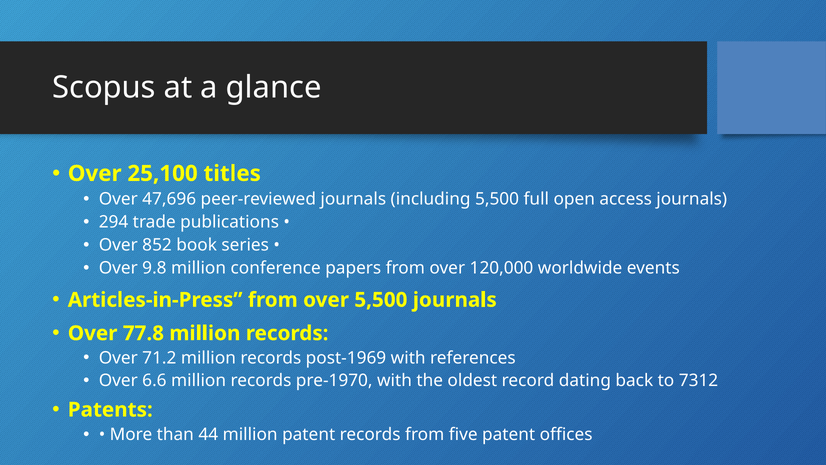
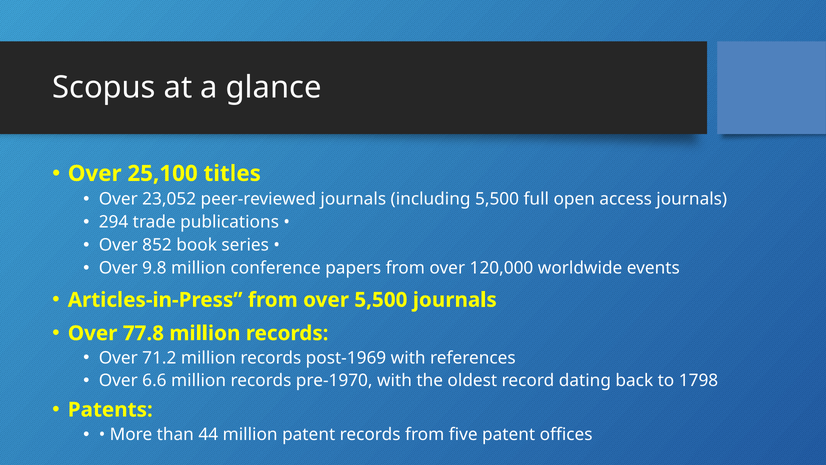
47,696: 47,696 -> 23,052
7312: 7312 -> 1798
